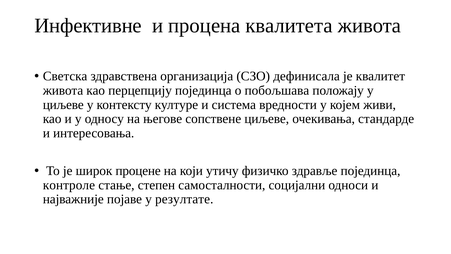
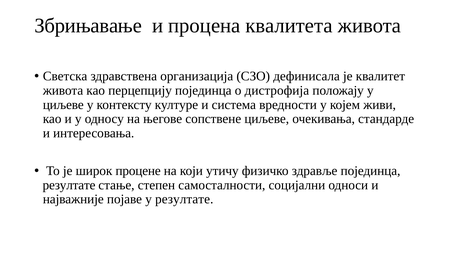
Инфективне: Инфективне -> Збрињавање
побољшава: побољшава -> дистрофија
контроле at (69, 185): контроле -> резултате
